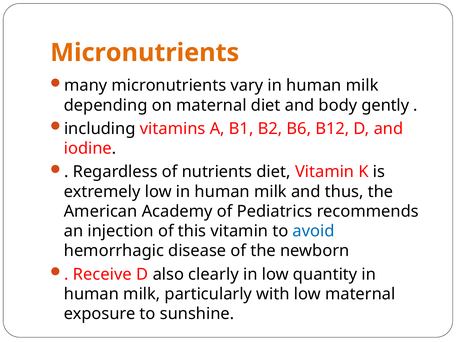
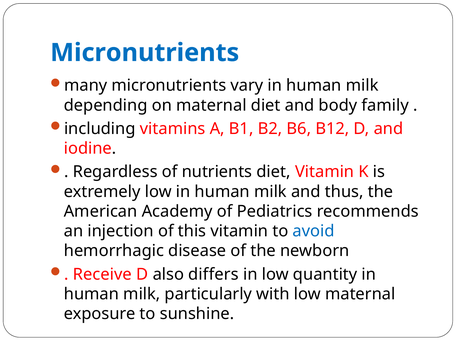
Micronutrients at (145, 53) colour: orange -> blue
gently: gently -> family
clearly: clearly -> differs
